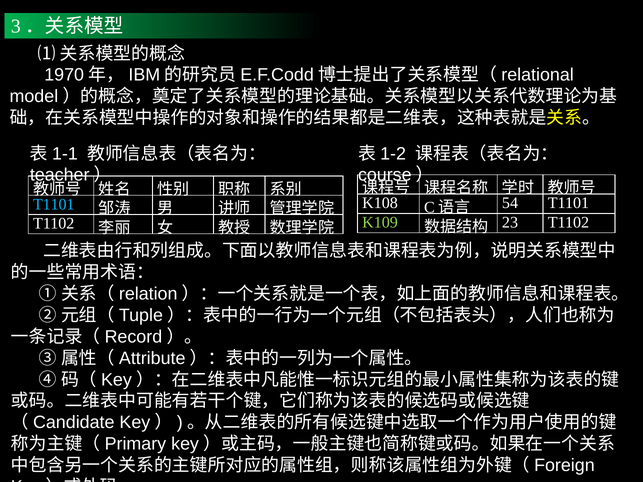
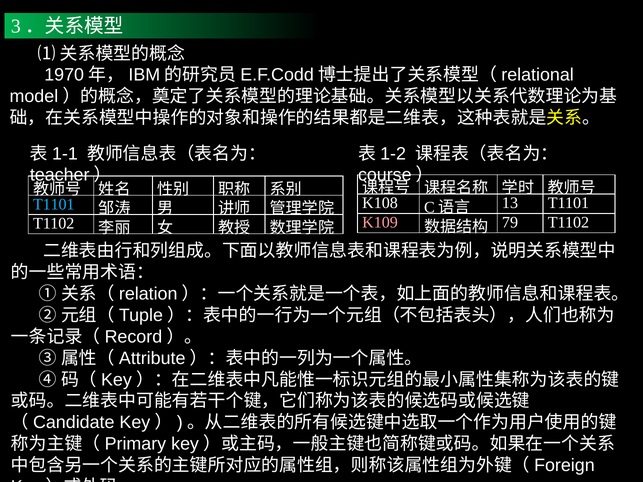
54: 54 -> 13
K109 colour: light green -> pink
23: 23 -> 79
